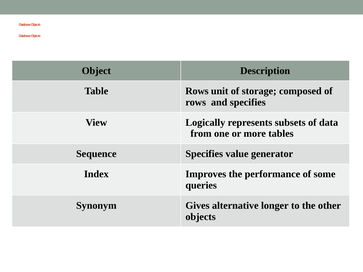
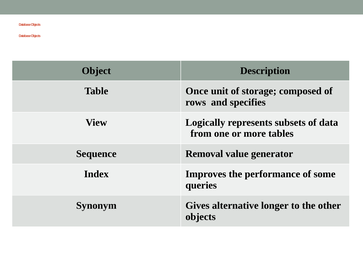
Table Rows: Rows -> Once
Sequence Specifies: Specifies -> Removal
